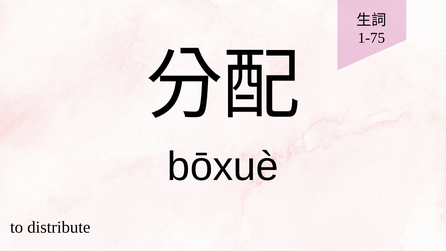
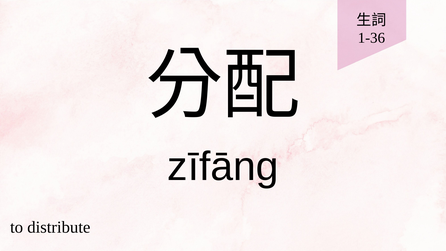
1-75: 1-75 -> 1-36
bōxuè: bōxuè -> zīfāng
